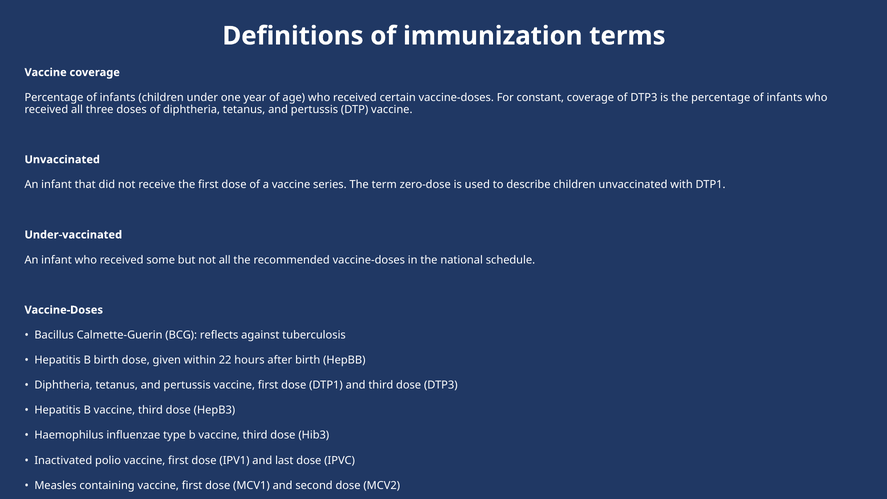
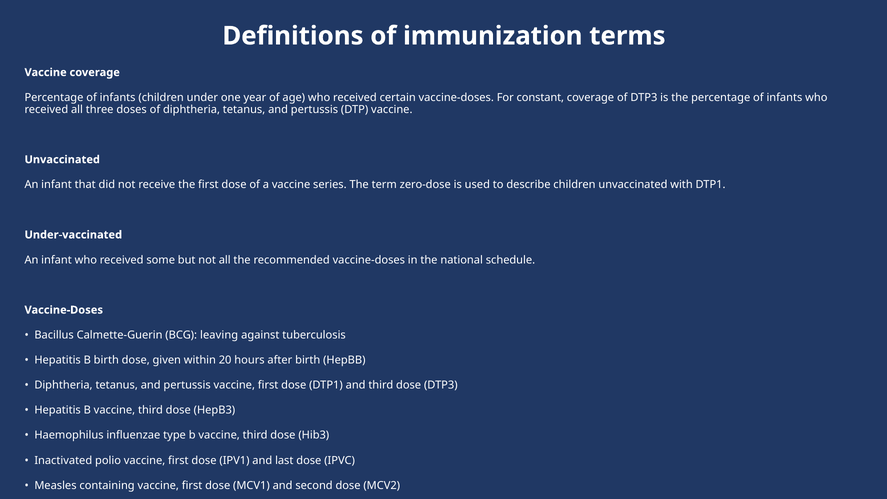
reflects: reflects -> leaving
22: 22 -> 20
